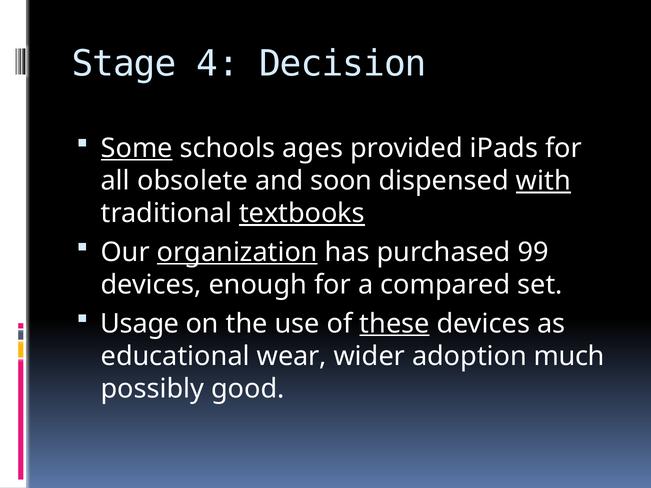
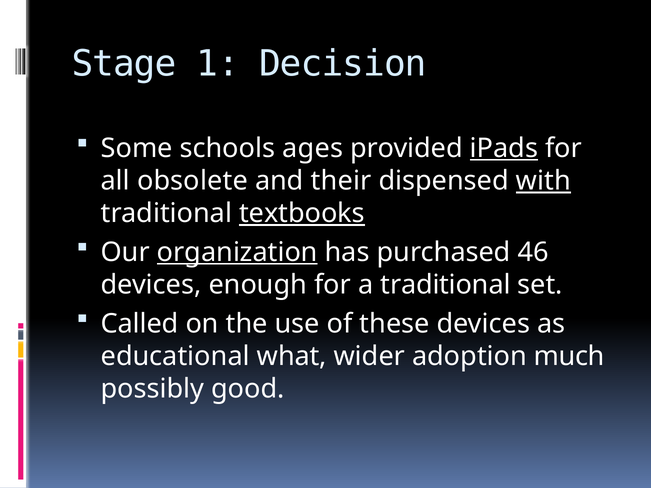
4: 4 -> 1
Some underline: present -> none
iPads underline: none -> present
soon: soon -> their
99: 99 -> 46
a compared: compared -> traditional
Usage: Usage -> Called
these underline: present -> none
wear: wear -> what
